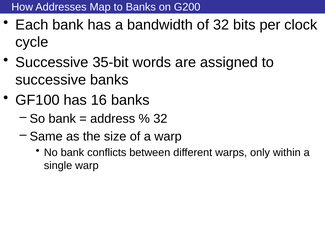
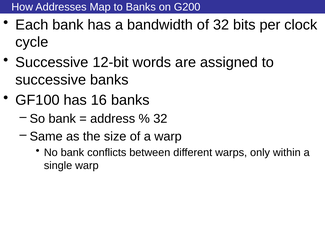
35-bit: 35-bit -> 12-bit
